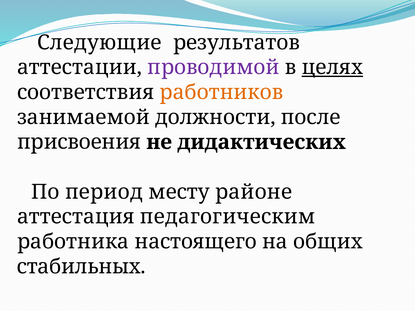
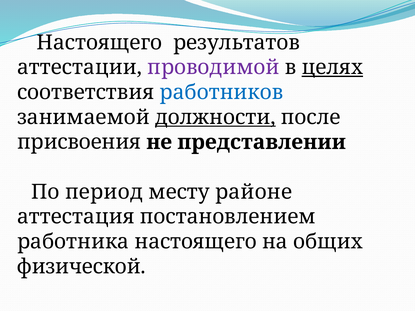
Следующие at (99, 43): Следующие -> Настоящего
работников colour: orange -> blue
должности underline: none -> present
дидактических: дидактических -> представлении
педагогическим: педагогическим -> постановлением
стабильных: стабильных -> физической
